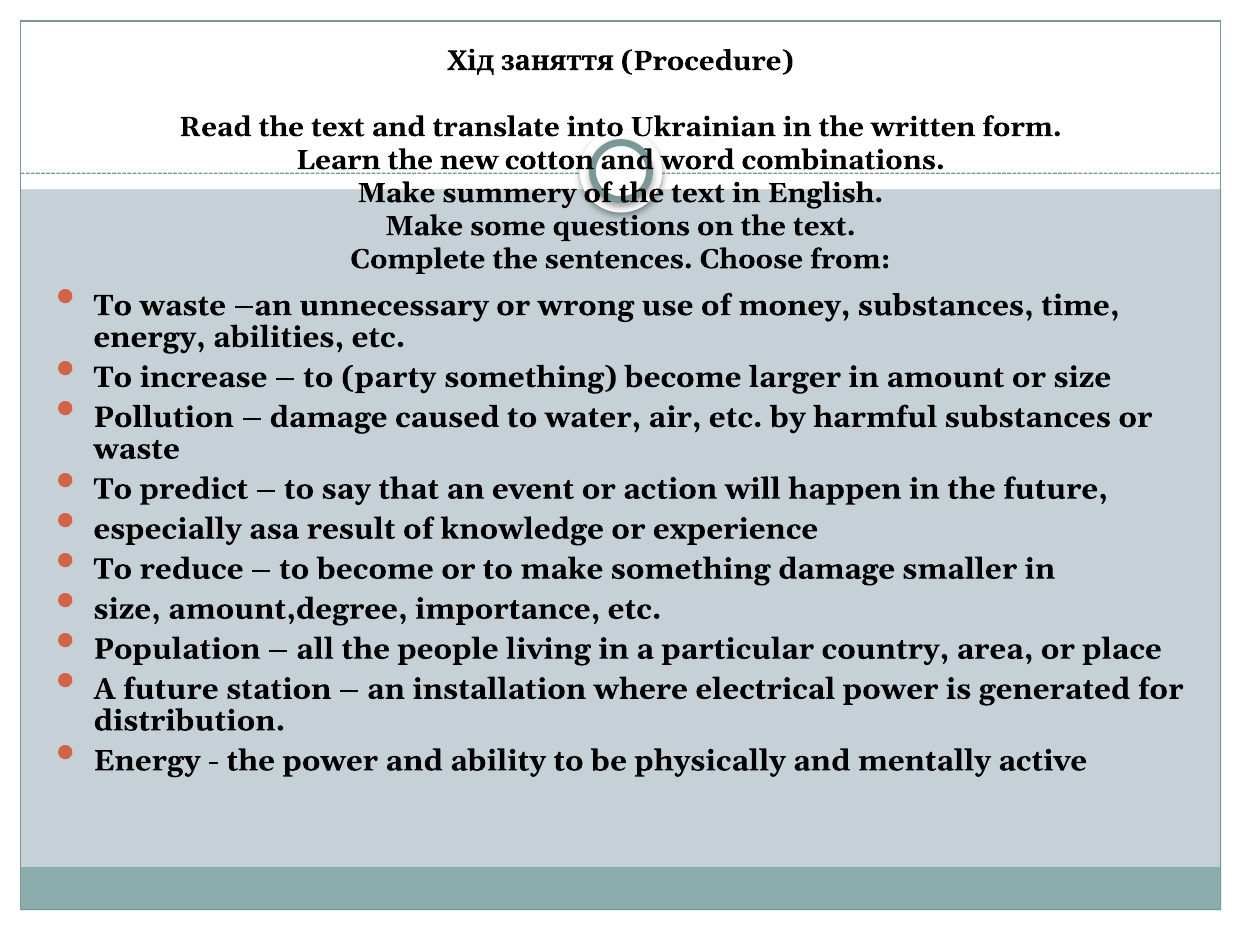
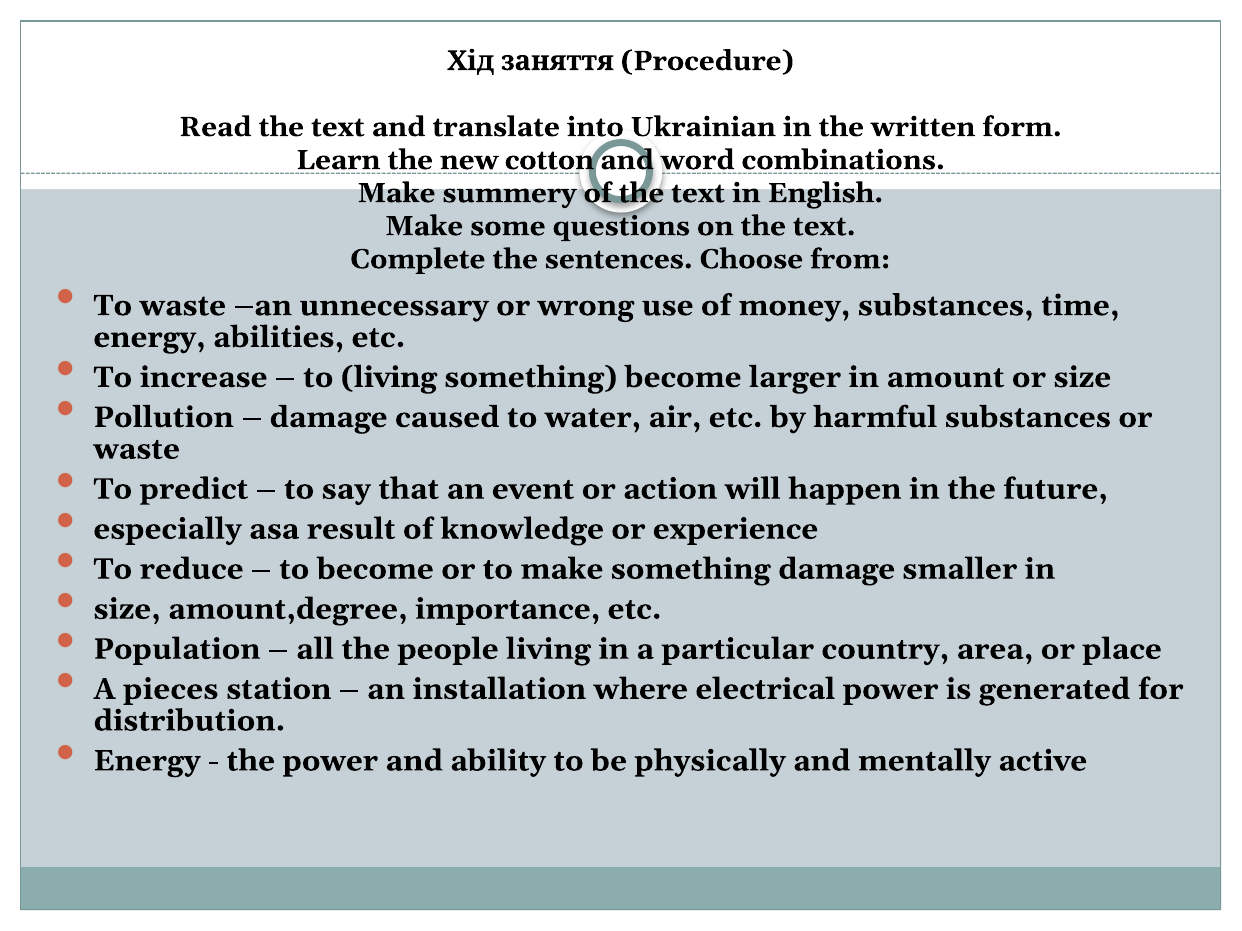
to party: party -> living
A future: future -> pieces
